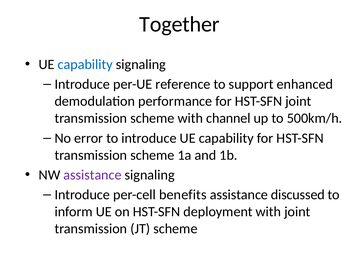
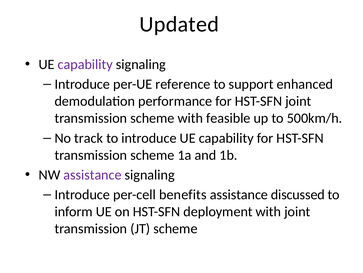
Together: Together -> Updated
capability at (85, 64) colour: blue -> purple
channel: channel -> feasible
error: error -> track
